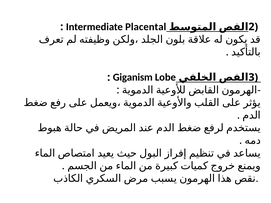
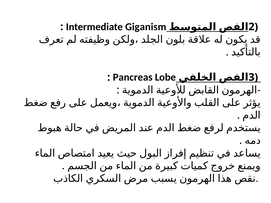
Placental: Placental -> Giganism
Giganism: Giganism -> Pancreas
